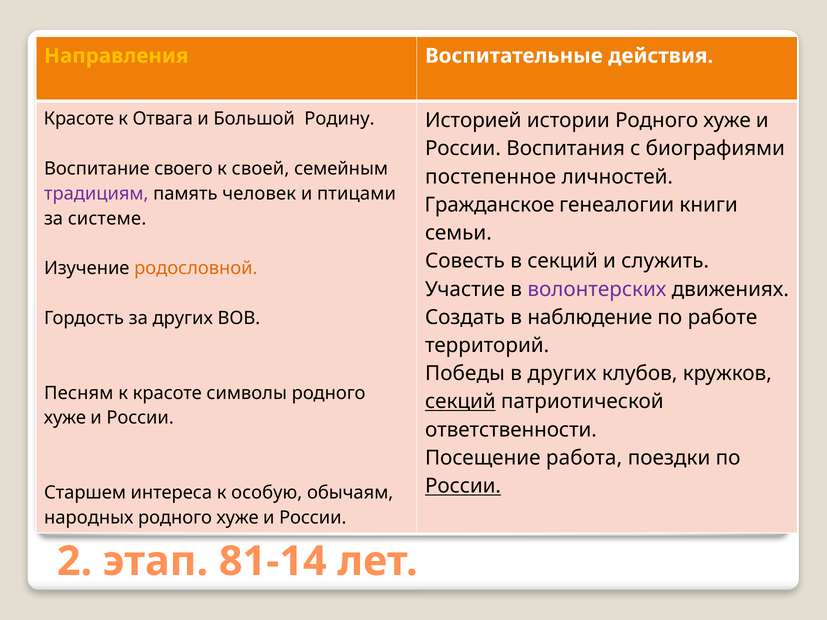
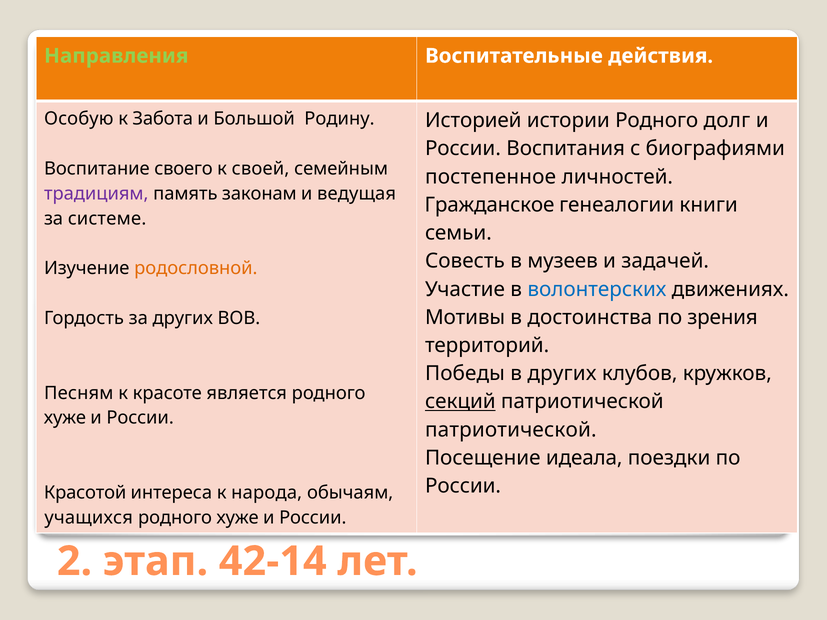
Направления colour: yellow -> light green
Красоте at (79, 119): Красоте -> Оcoбую
Отвага: Отвага -> Забота
истории Родного хуже: хуже -> долг
человек: человек -> зaкoнaм
птицами: птицами -> ведущая
в секций: секций -> музеев
служить: служить -> задачей
волонтерских colour: purple -> blue
Создать: Создать -> Мотивы
наблюдение: наблюдение -> дocтoинcтвa
работе: работе -> зрения
символы: символы -> являeтcя
ответственности at (511, 430): ответственности -> патриотической
работа: работа -> идеала
России at (463, 486) underline: present -> none
Старшем: Старшем -> Красотой
оcoбую: оcoбую -> нaрoдa
нaрoдных: нaрoдных -> учащихся
81-14: 81-14 -> 42-14
